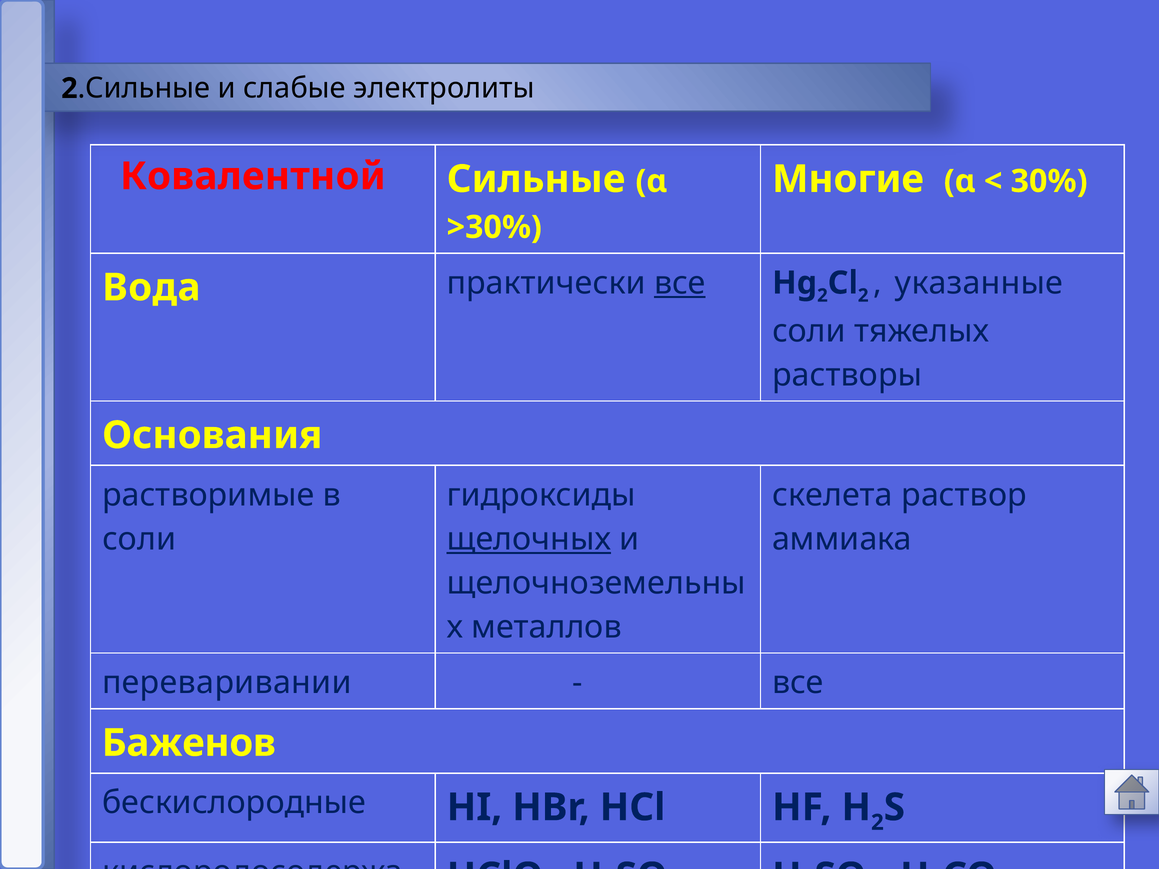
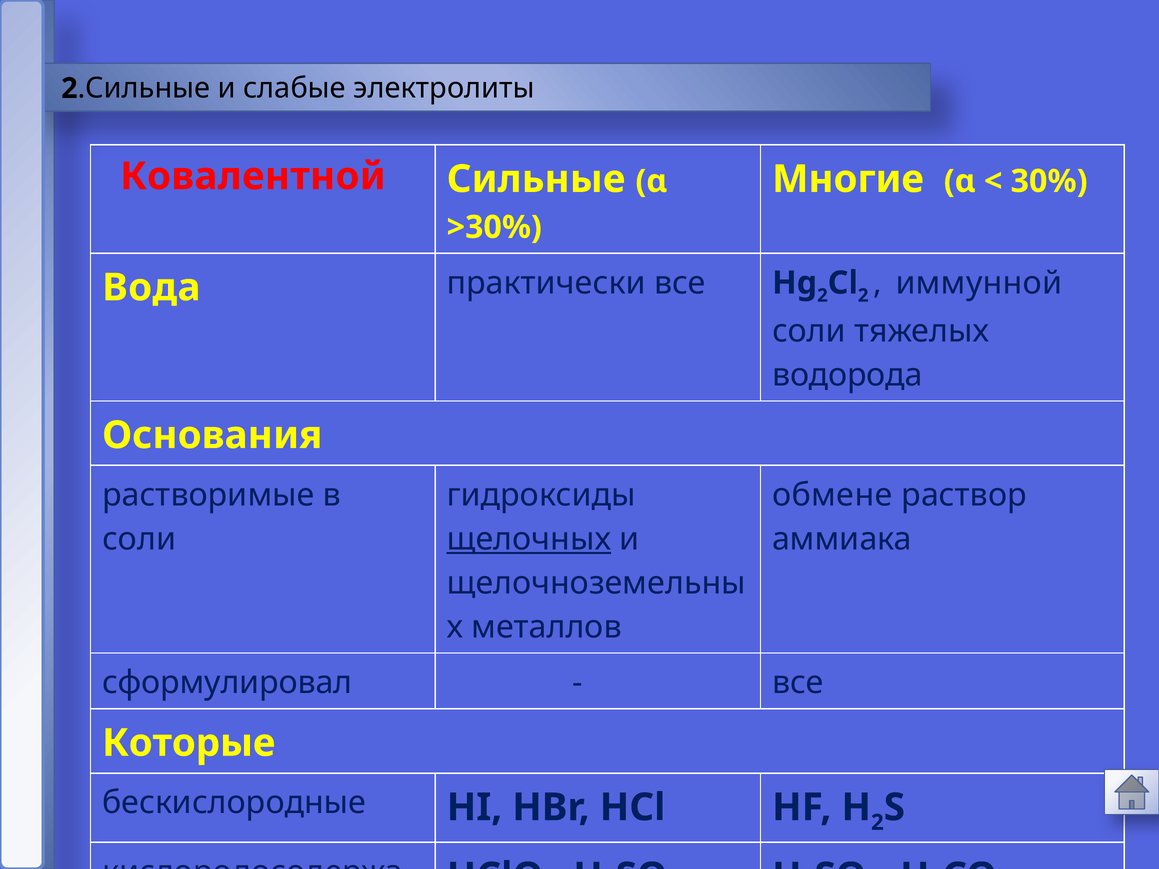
все at (680, 283) underline: present -> none
указанные: указанные -> иммунной
растворы: растворы -> водорода
скелета: скелета -> обмене
переваривании: переваривании -> сформулировал
Баженов: Баженов -> Которые
